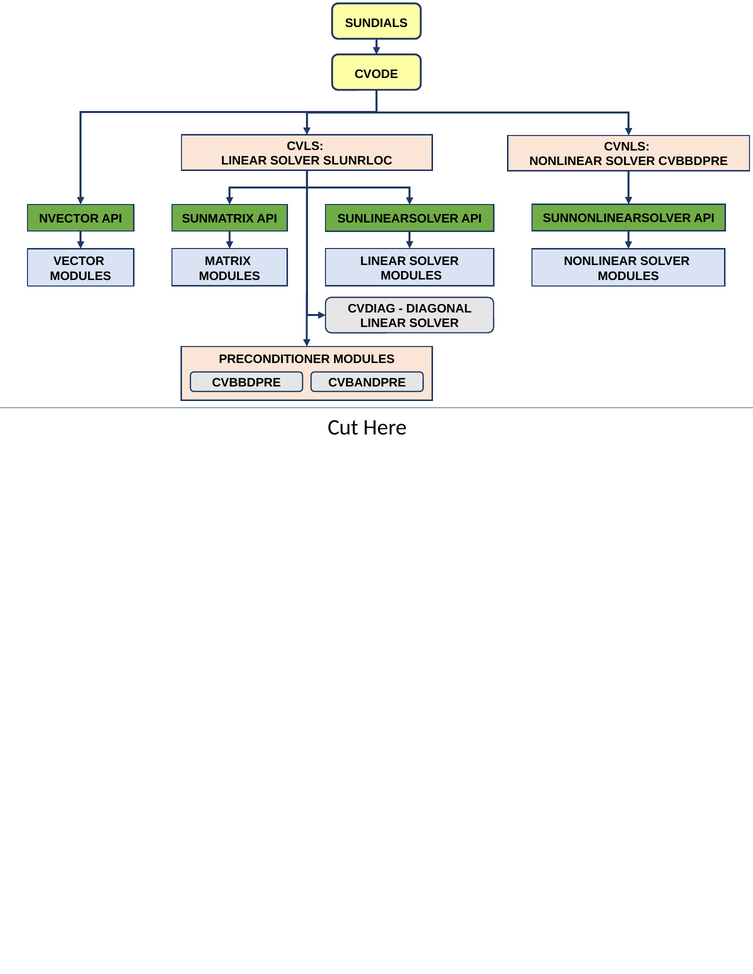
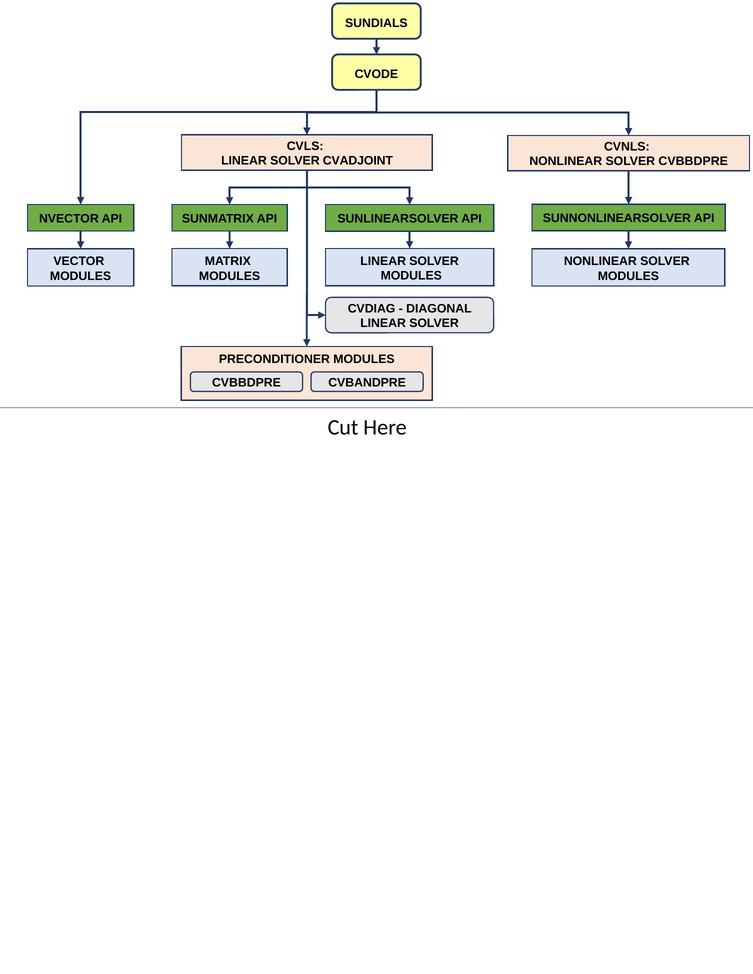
SLUNRLOC: SLUNRLOC -> CVADJOINT
